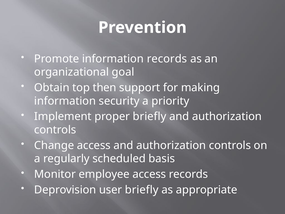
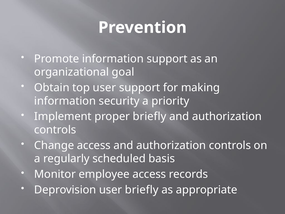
information records: records -> support
top then: then -> user
